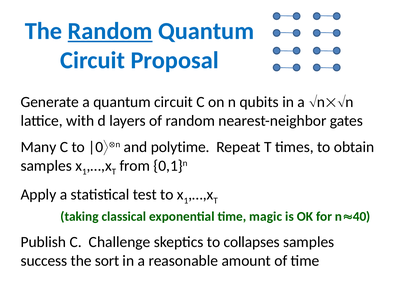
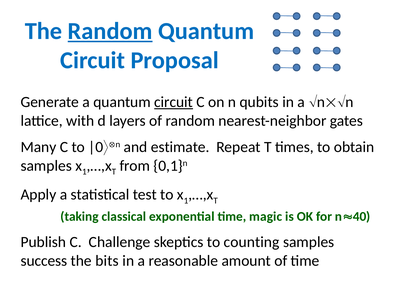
circuit at (174, 102) underline: none -> present
polytime: polytime -> estimate
collapses: collapses -> counting
sort: sort -> bits
